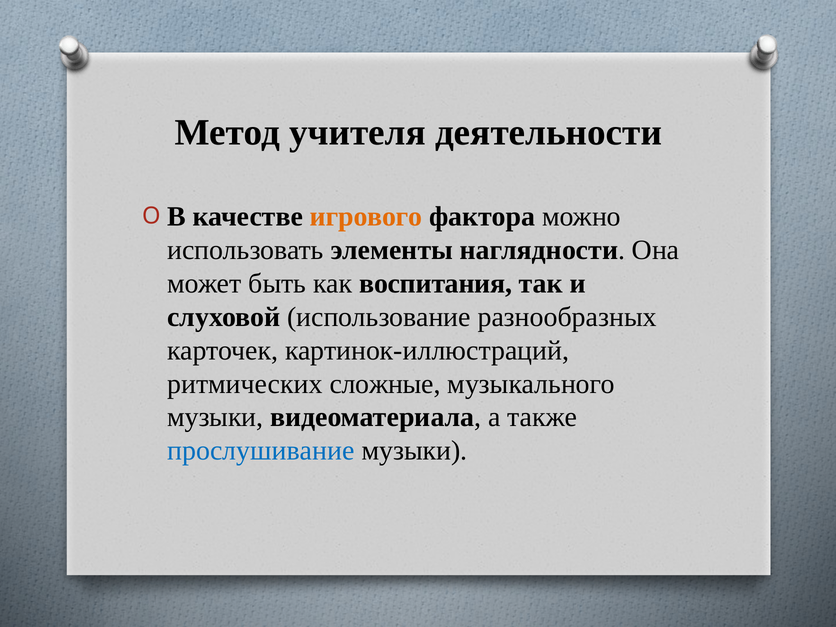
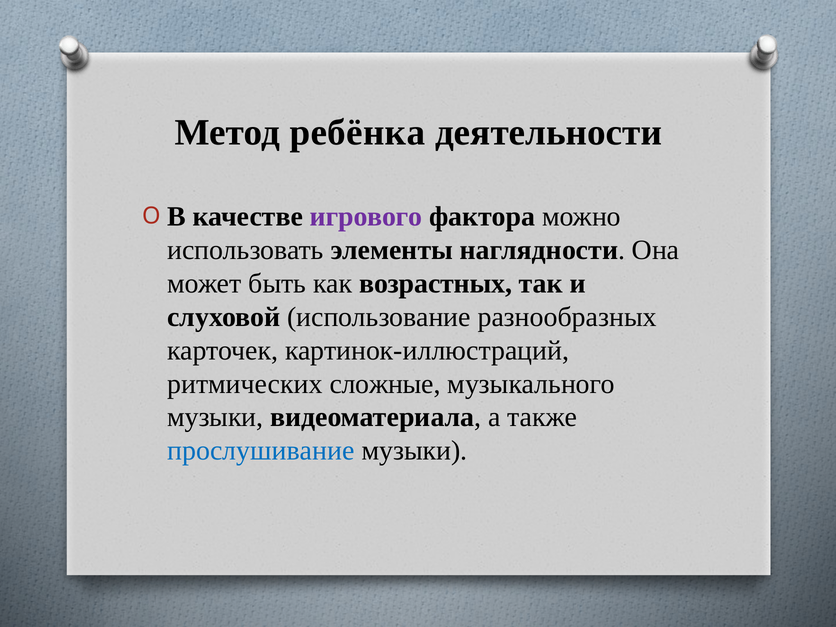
учителя: учителя -> ребёнка
игрового colour: orange -> purple
воспитания: воспитания -> возрастных
